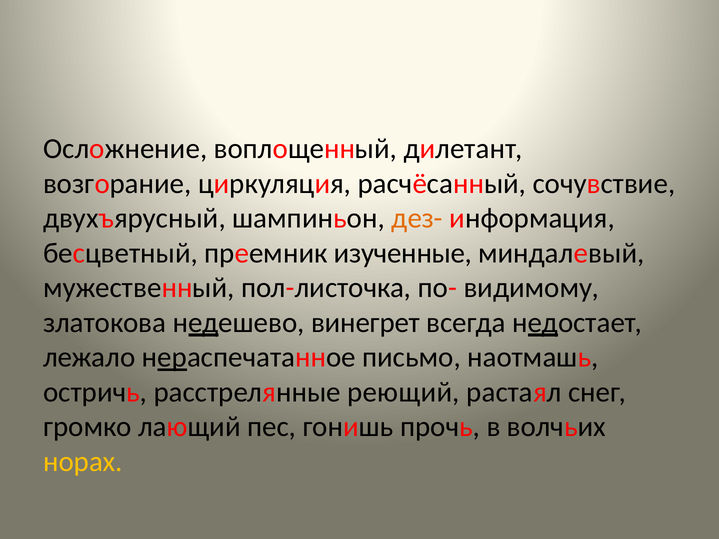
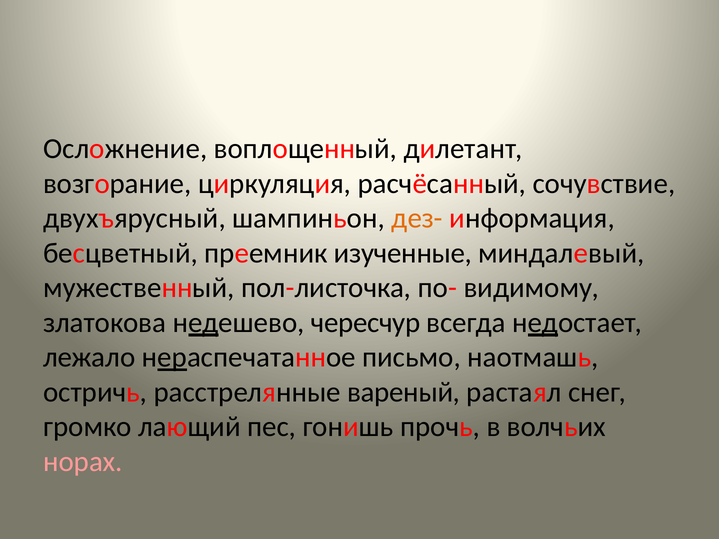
винегрет: винегрет -> чересчур
реющий: реющий -> вареный
норах colour: yellow -> pink
